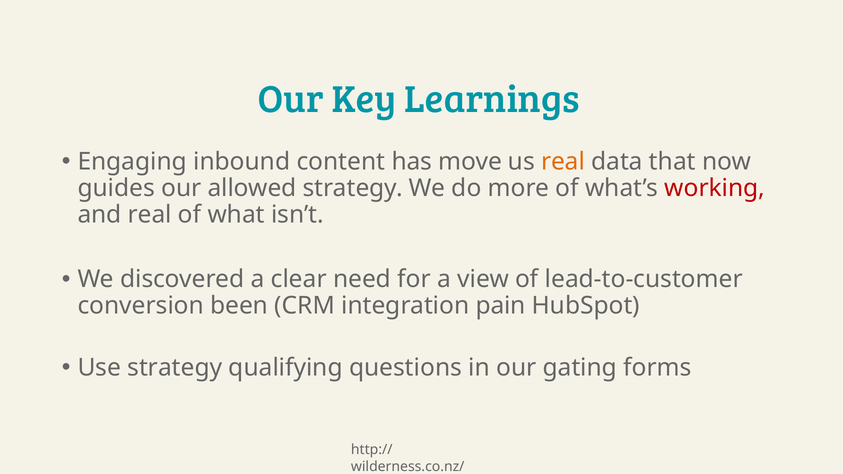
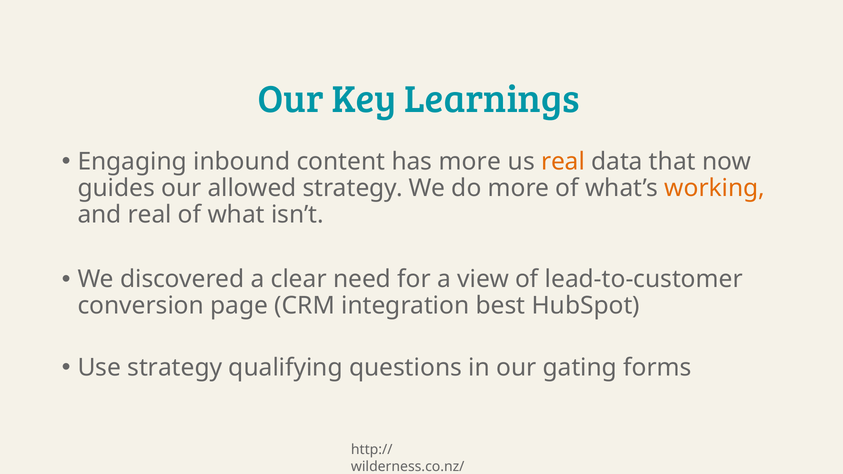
has move: move -> more
working colour: red -> orange
been: been -> page
pain: pain -> best
